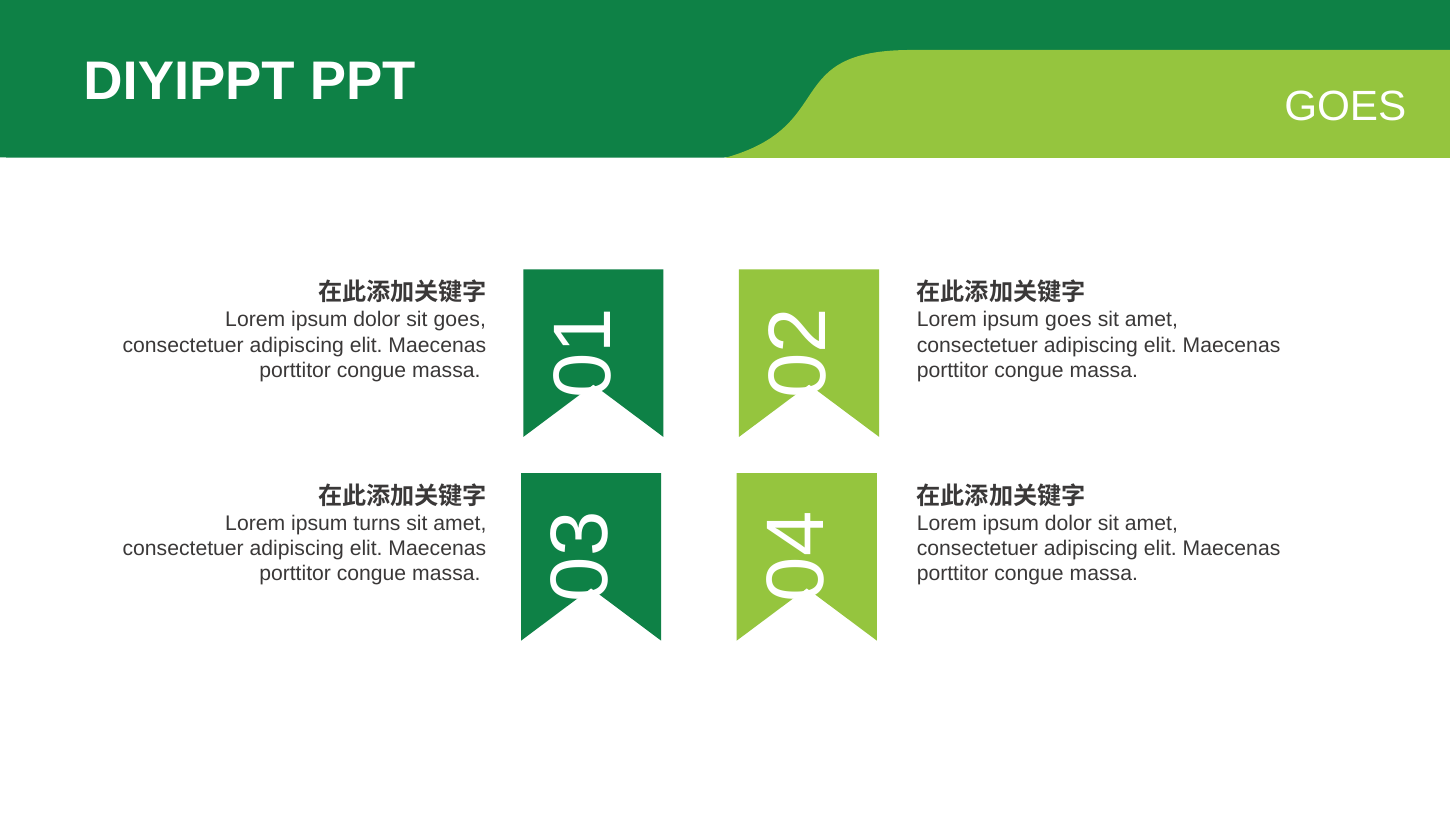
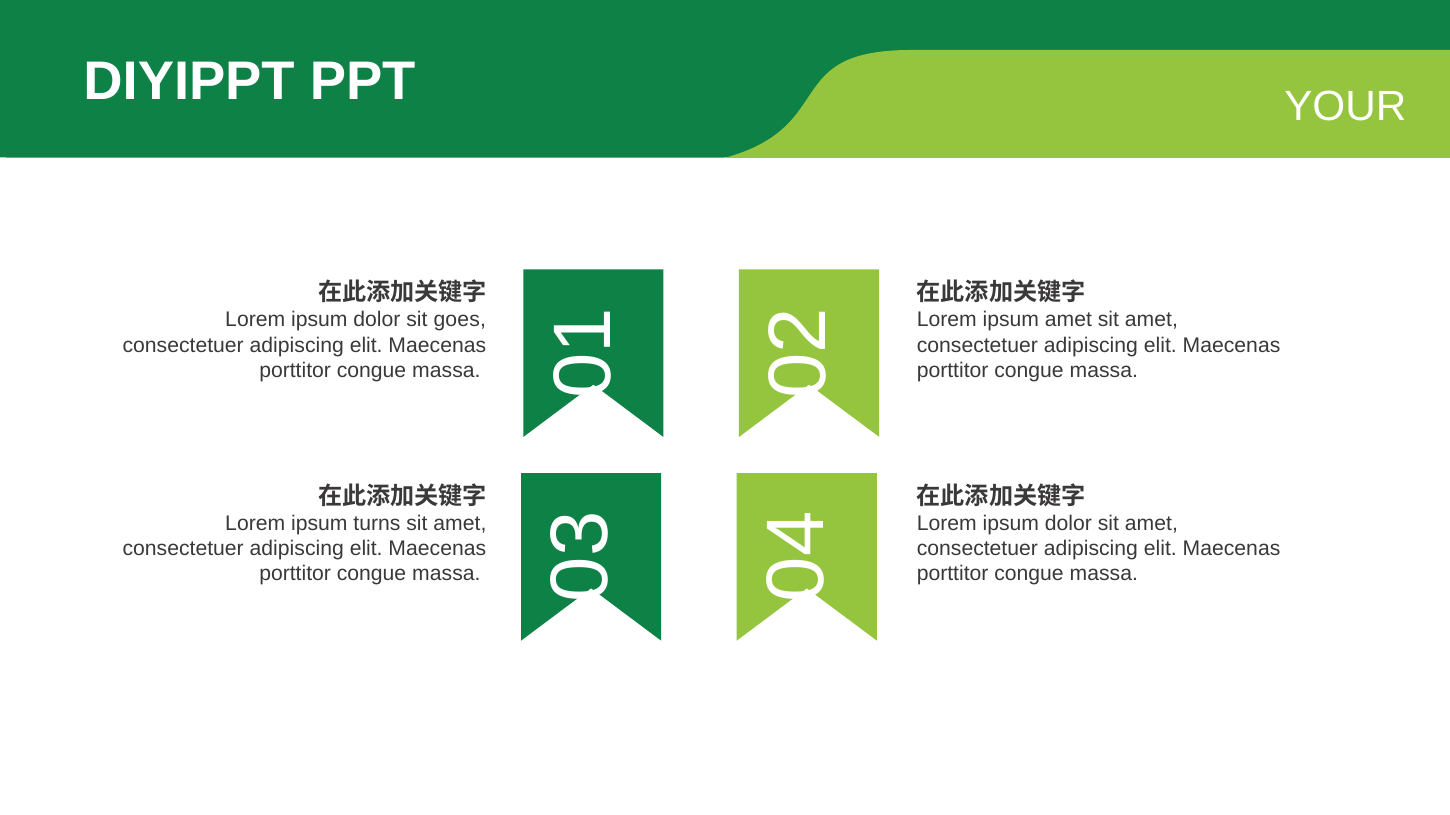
PPT GOES: GOES -> YOUR
ipsum goes: goes -> amet
